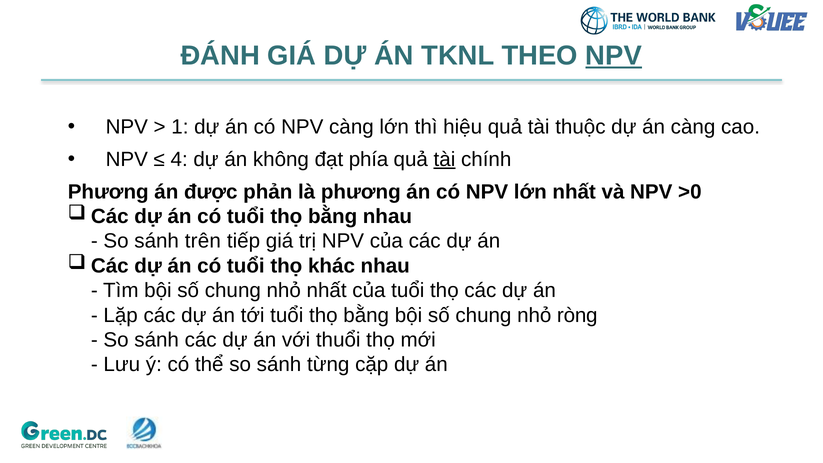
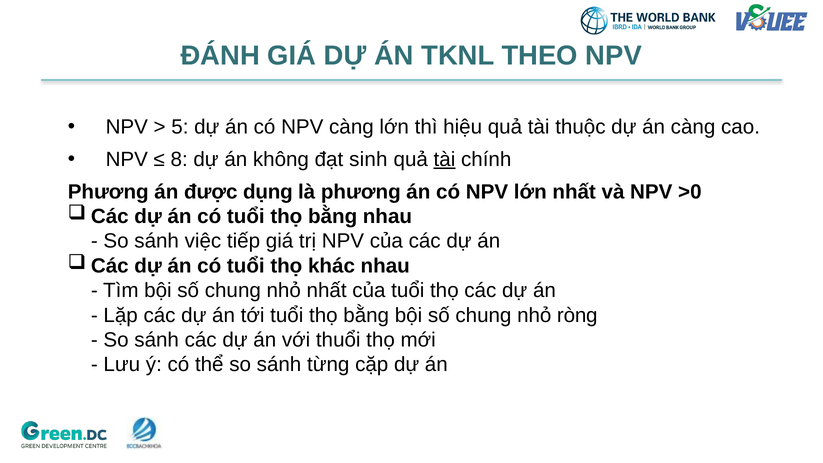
NPV at (614, 56) underline: present -> none
1: 1 -> 5
4: 4 -> 8
phía: phía -> sinh
phản: phản -> dụng
trên: trên -> việc
